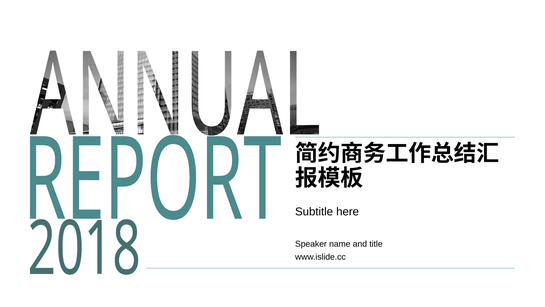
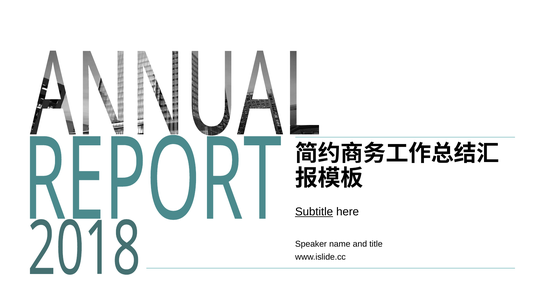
Subtitle underline: none -> present
